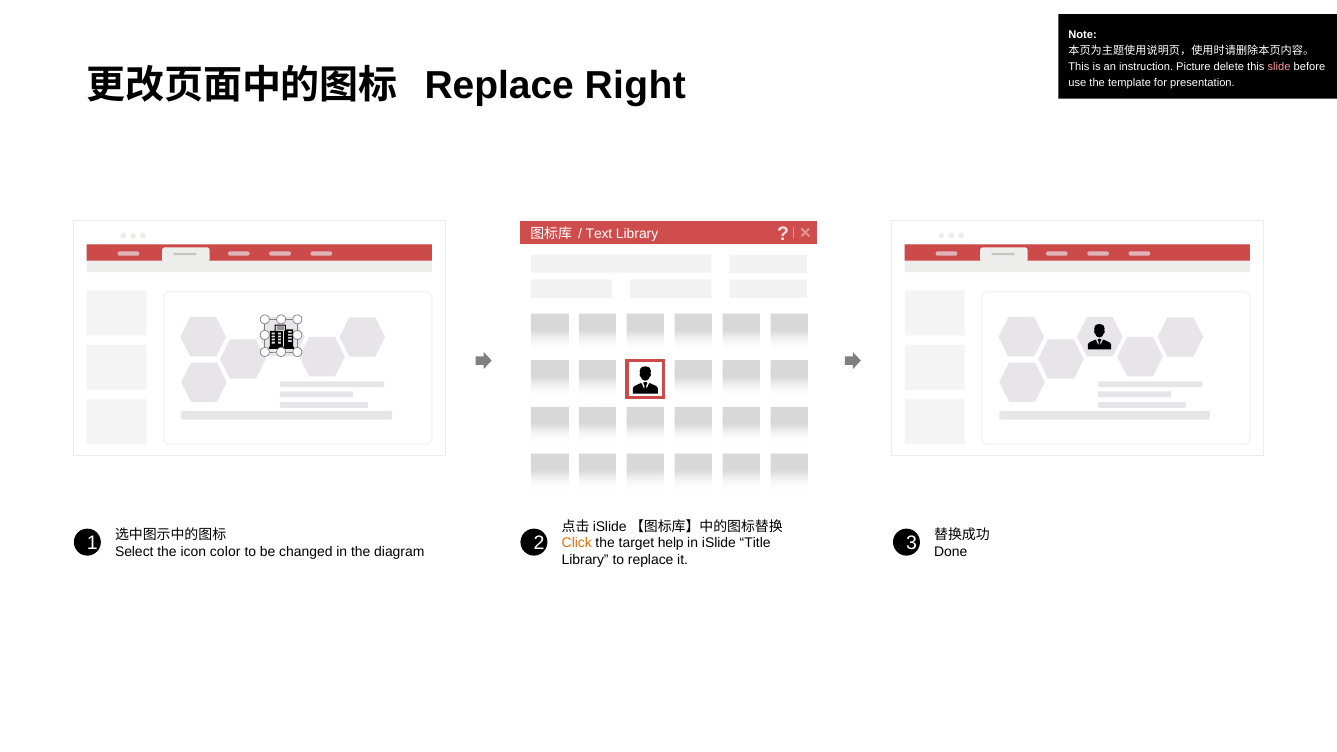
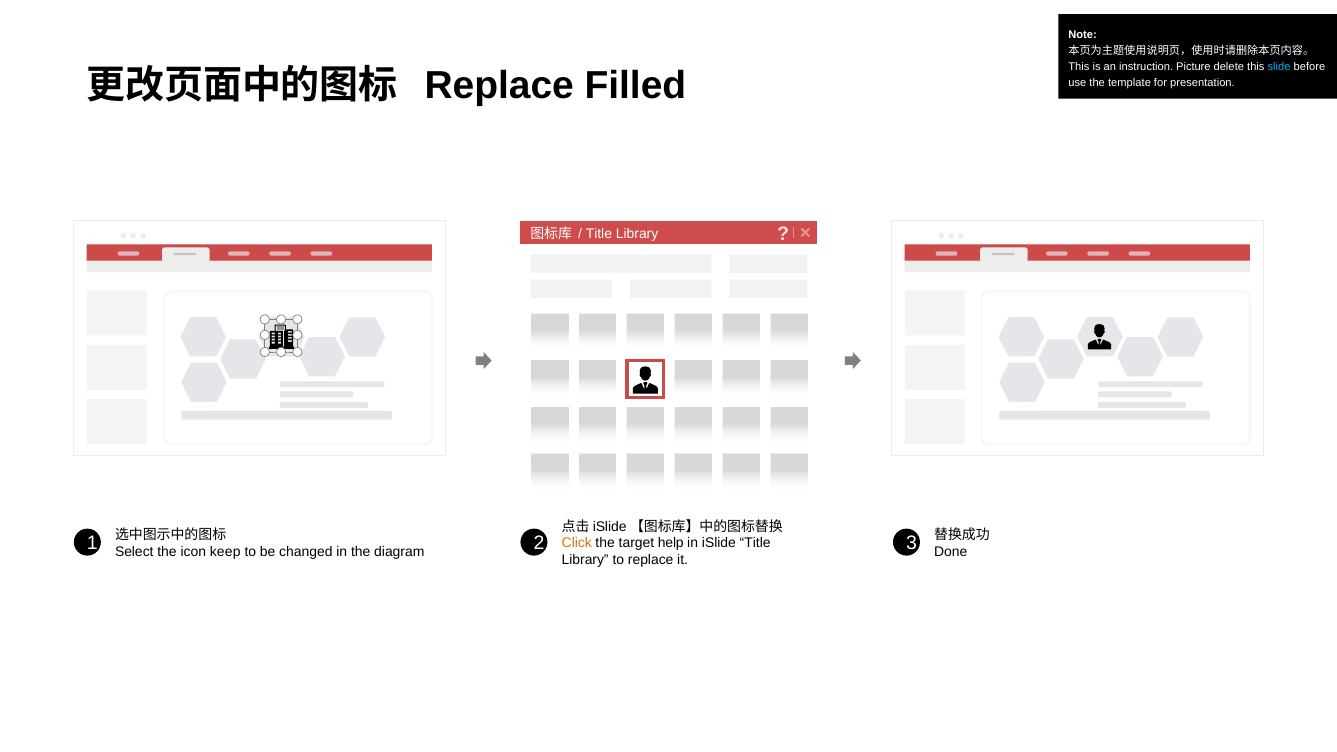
slide colour: pink -> light blue
Right: Right -> Filled
Text at (599, 233): Text -> Title
color: color -> keep
